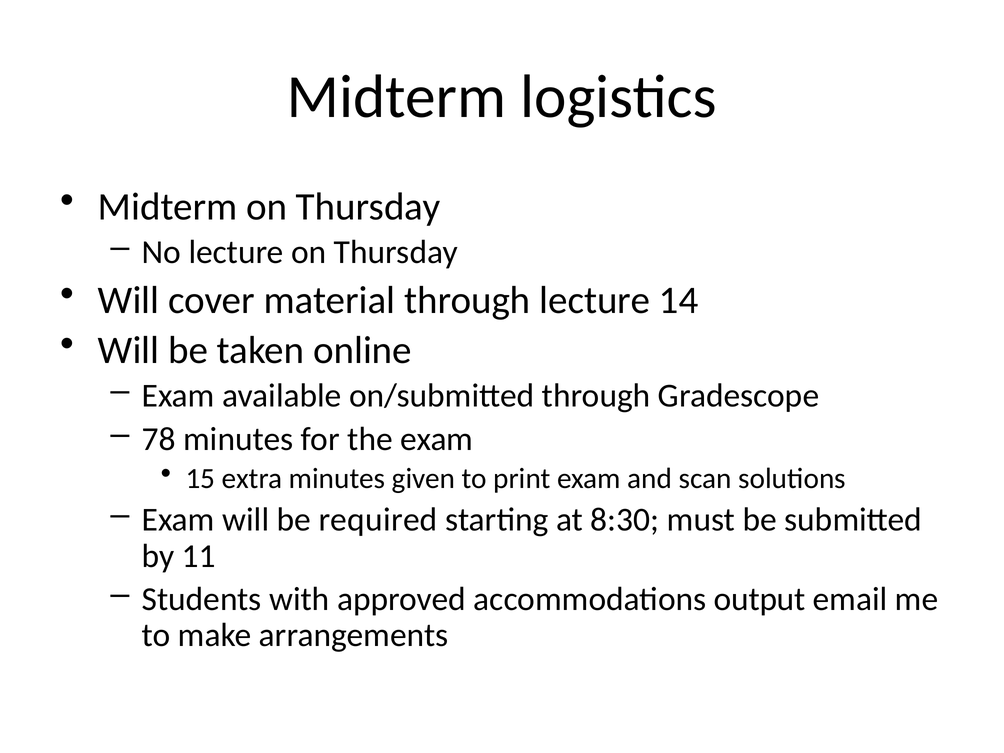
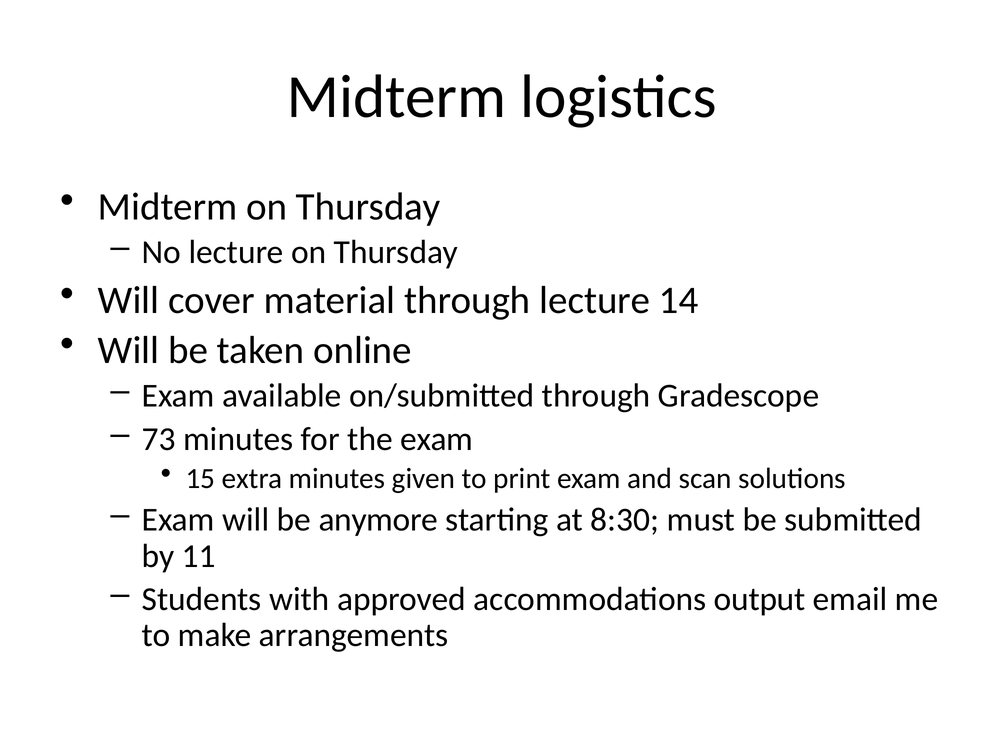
78: 78 -> 73
required: required -> anymore
